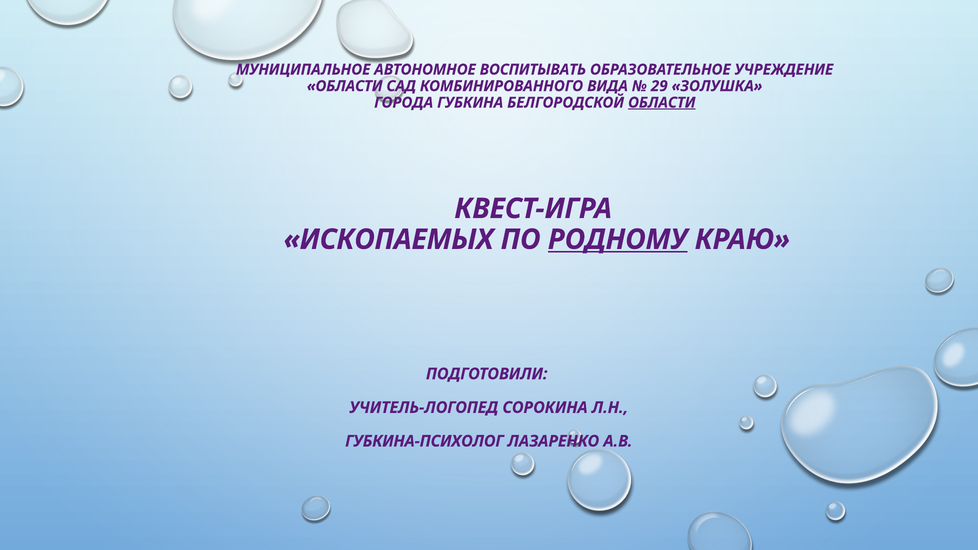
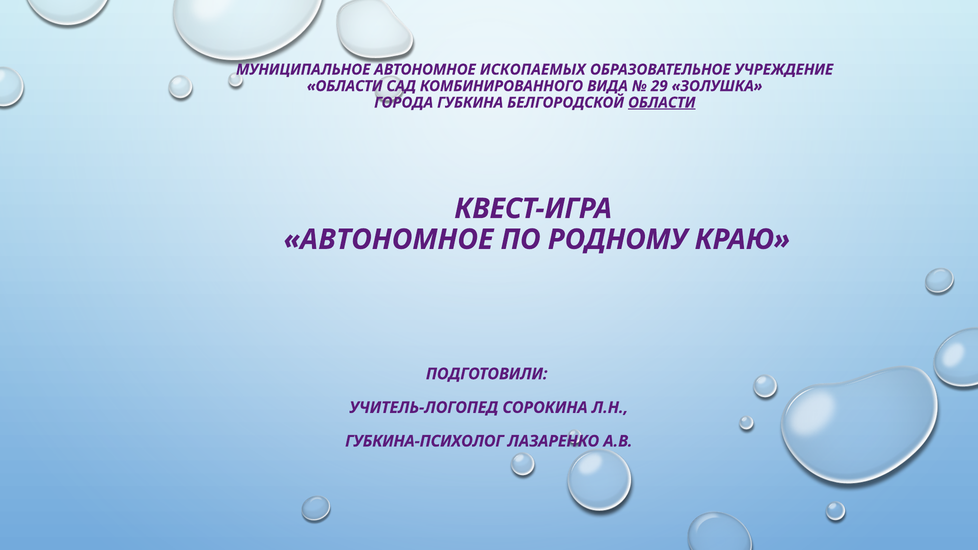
ВОСПИТЫВАТЬ: ВОСПИТЫВАТЬ -> ИСКОПАЕМЫХ
ИСКОПАЕМЫХ at (389, 240): ИСКОПАЕМЫХ -> АВТОНОМНОЕ
РОДНОМУ underline: present -> none
